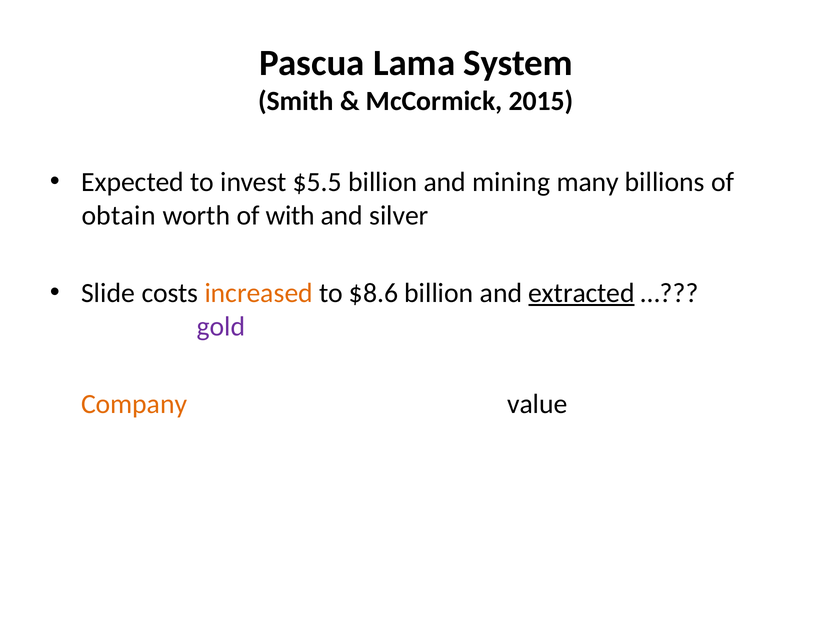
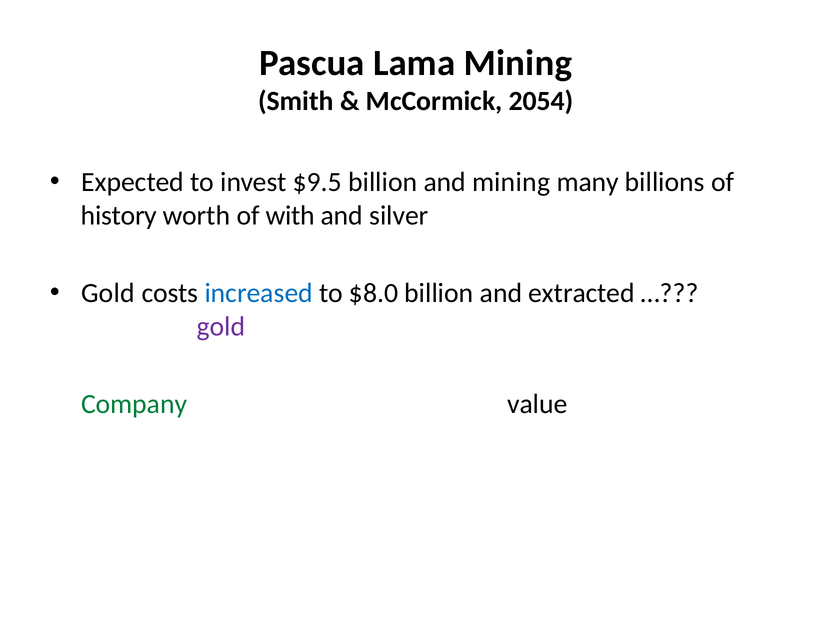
Lama System: System -> Mining
2015: 2015 -> 2054
$5.5: $5.5 -> $9.5
obtain: obtain -> history
Slide at (108, 293): Slide -> Gold
increased colour: orange -> blue
$8.6: $8.6 -> $8.0
extracted underline: present -> none
Company colour: orange -> green
